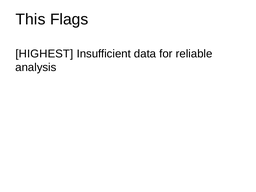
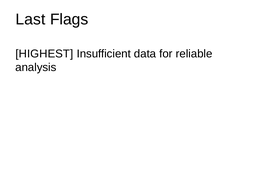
This: This -> Last
